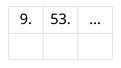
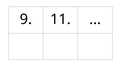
53: 53 -> 11
